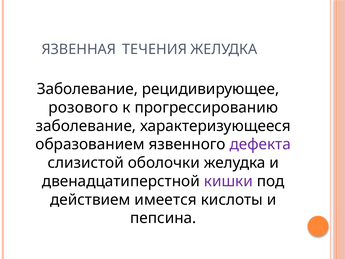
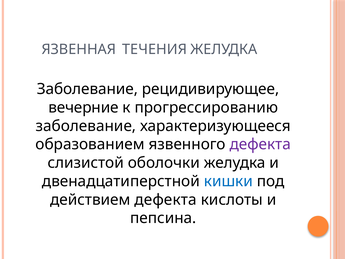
розового: розового -> вечерние
кишки colour: purple -> blue
действием имеется: имеется -> дефекта
